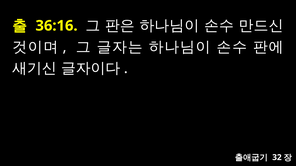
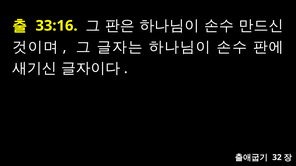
36:16: 36:16 -> 33:16
